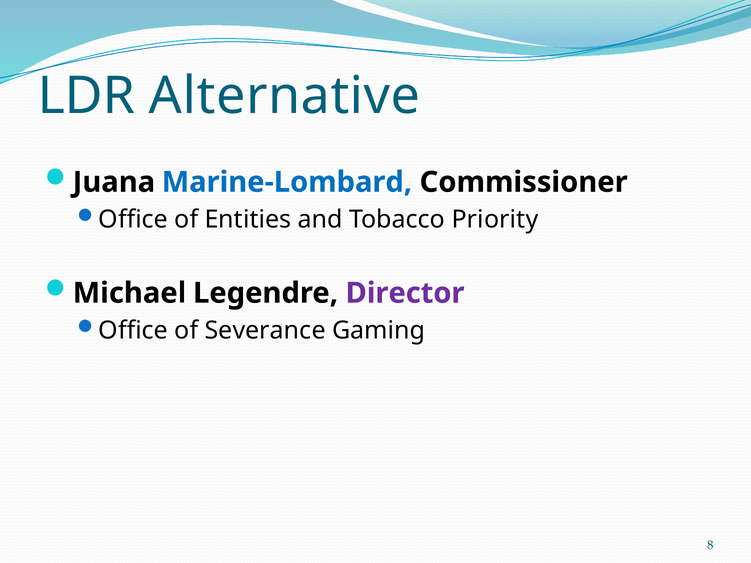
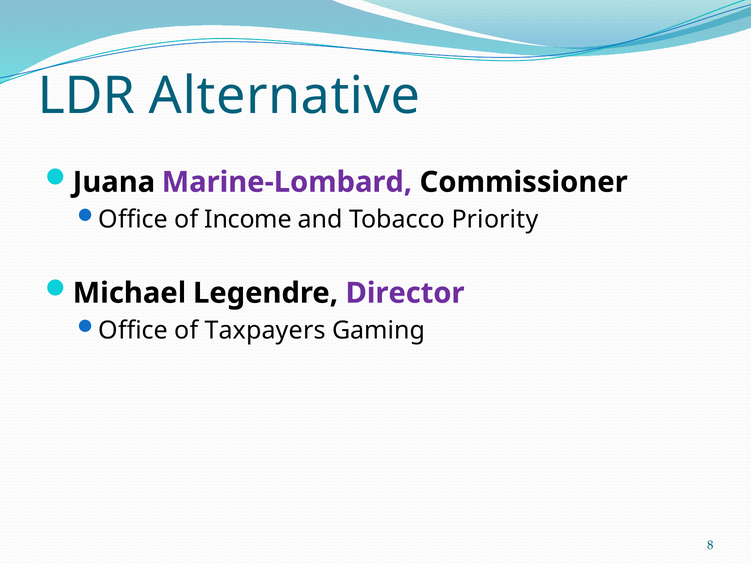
Marine-Lombard colour: blue -> purple
Entities: Entities -> Income
Severance: Severance -> Taxpayers
